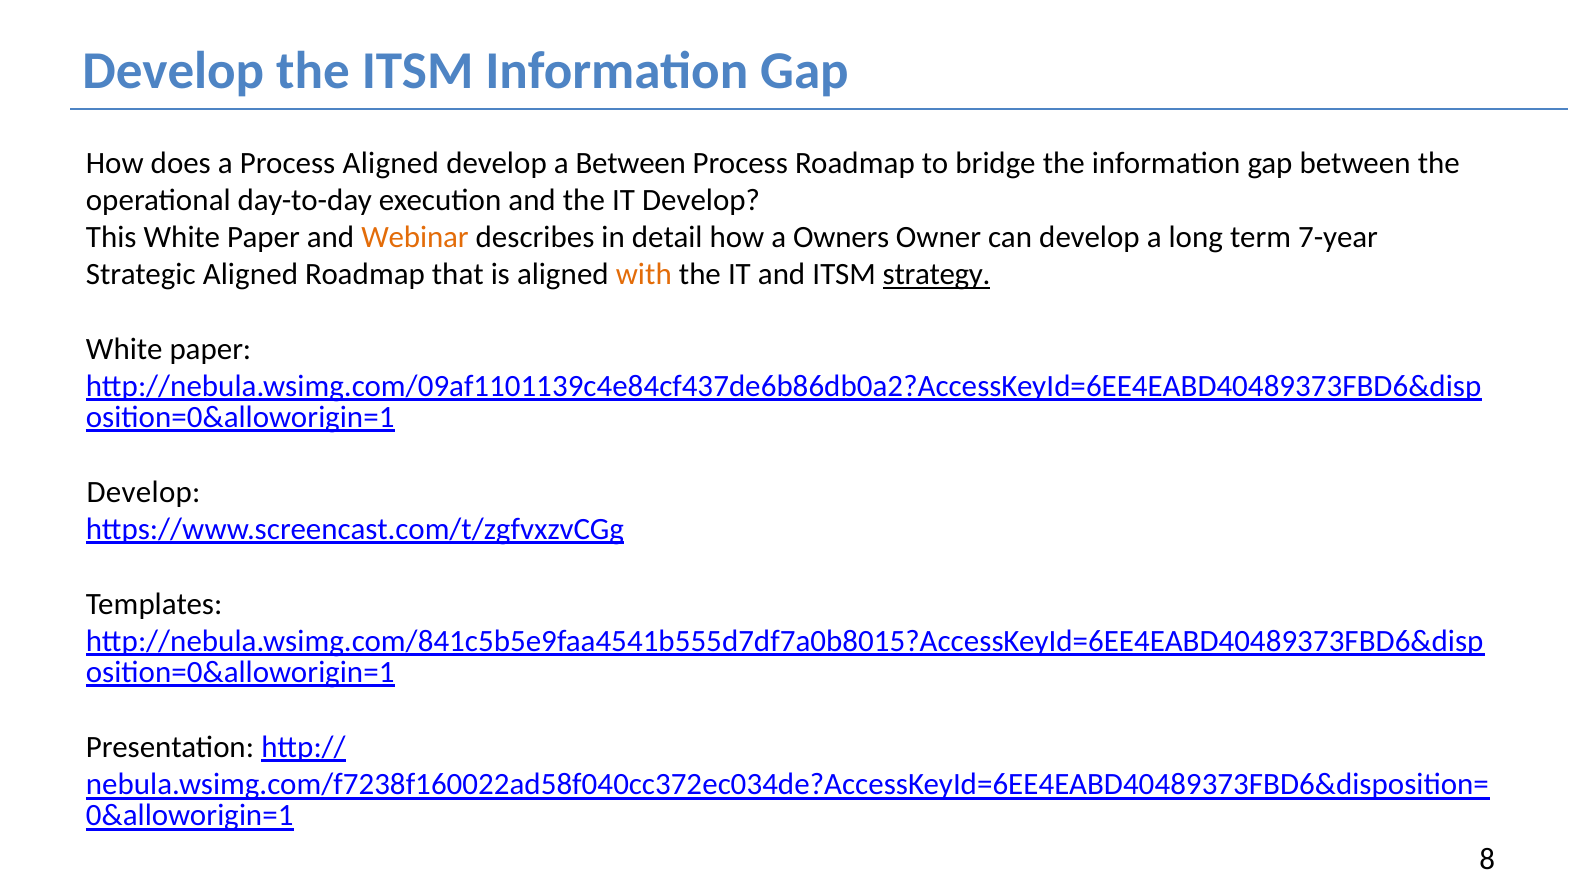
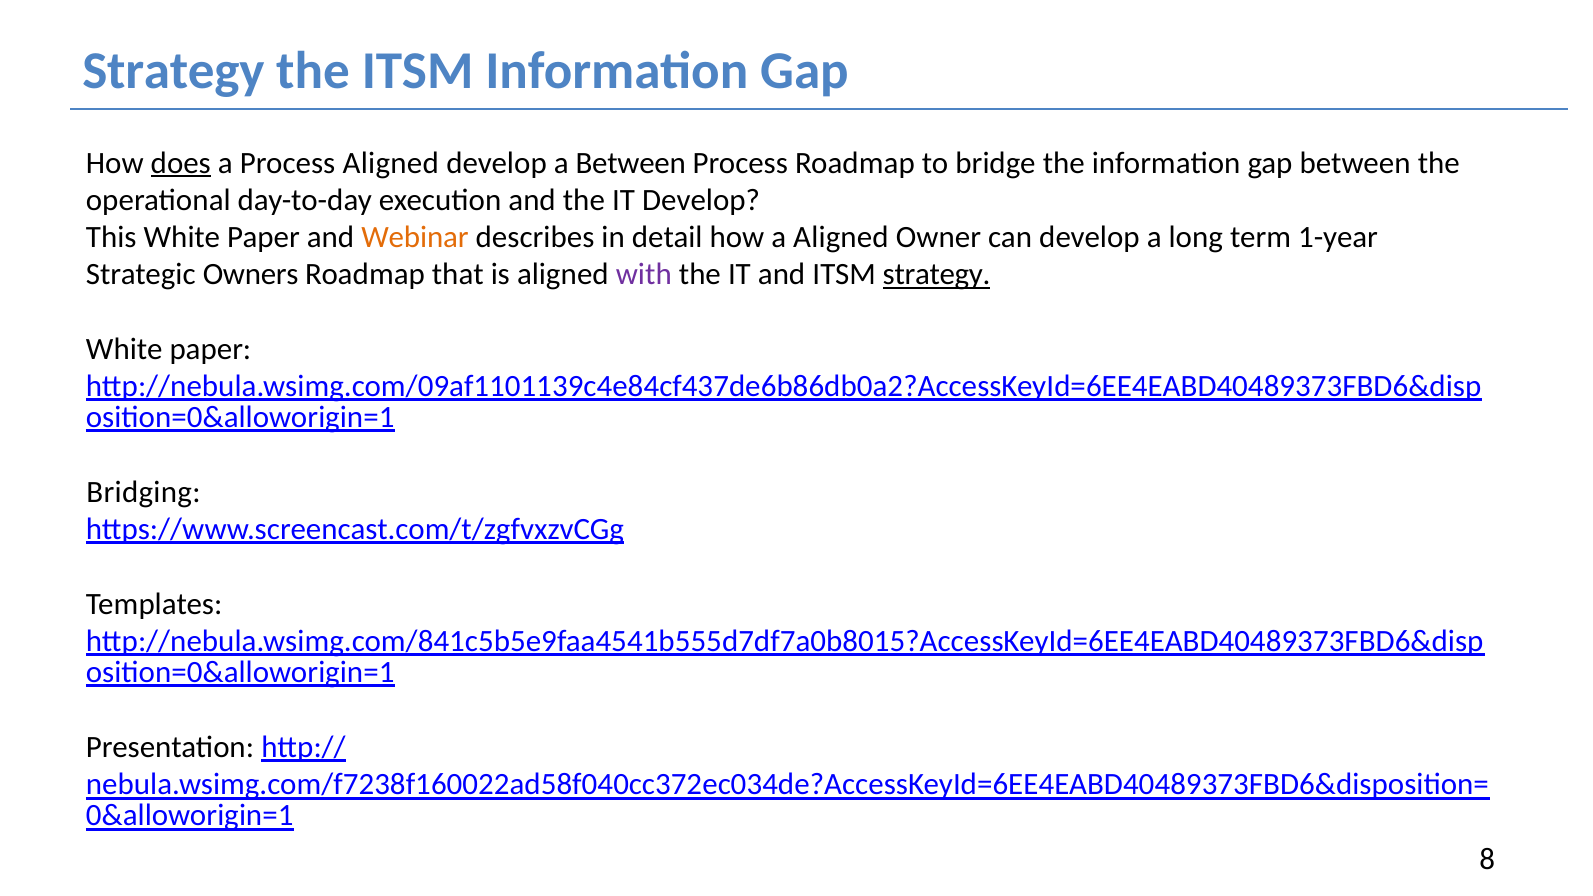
Develop at (173, 71): Develop -> Strategy
does underline: none -> present
a Owners: Owners -> Aligned
7-year: 7-year -> 1-year
Strategic Aligned: Aligned -> Owners
with colour: orange -> purple
Develop at (144, 492): Develop -> Bridging
